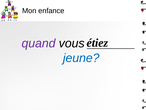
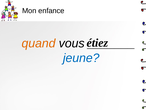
quand colour: purple -> orange
